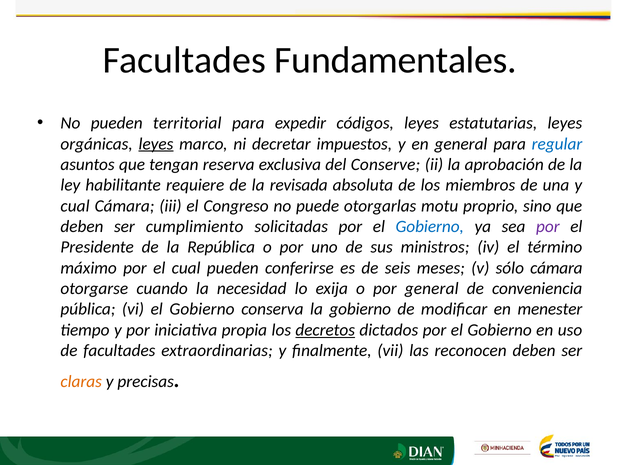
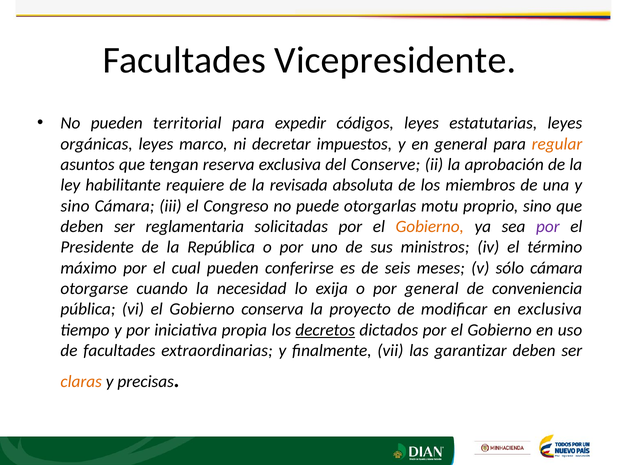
Fundamentales: Fundamentales -> Vicepresidente
leyes at (156, 144) underline: present -> none
regular colour: blue -> orange
cual at (75, 206): cual -> sino
cumplimiento: cumplimiento -> reglamentaria
Gobierno at (430, 227) colour: blue -> orange
la gobierno: gobierno -> proyecto
en menester: menester -> exclusiva
reconocen: reconocen -> garantizar
